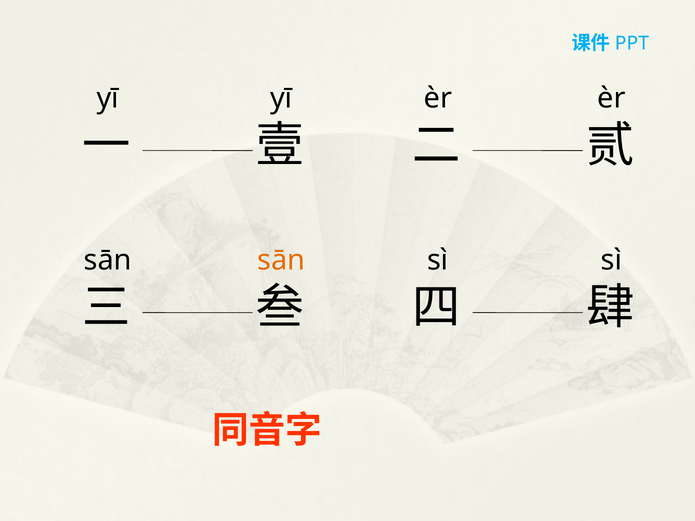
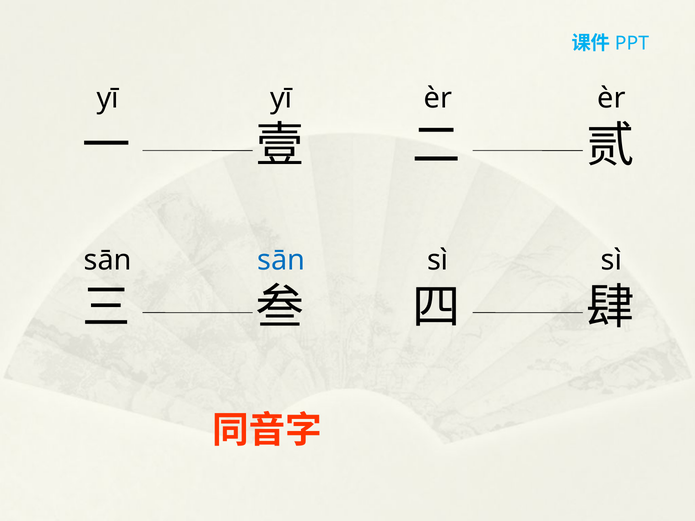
sān at (281, 260) colour: orange -> blue
